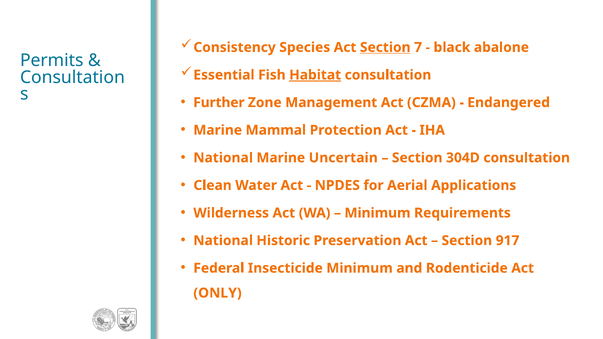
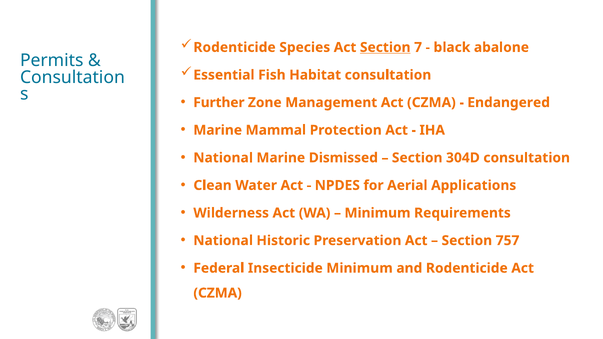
Consistency at (235, 47): Consistency -> Rodenticide
Habitat underline: present -> none
Uncertain: Uncertain -> Dismissed
917: 917 -> 757
ONLY at (218, 293): ONLY -> CZMA
